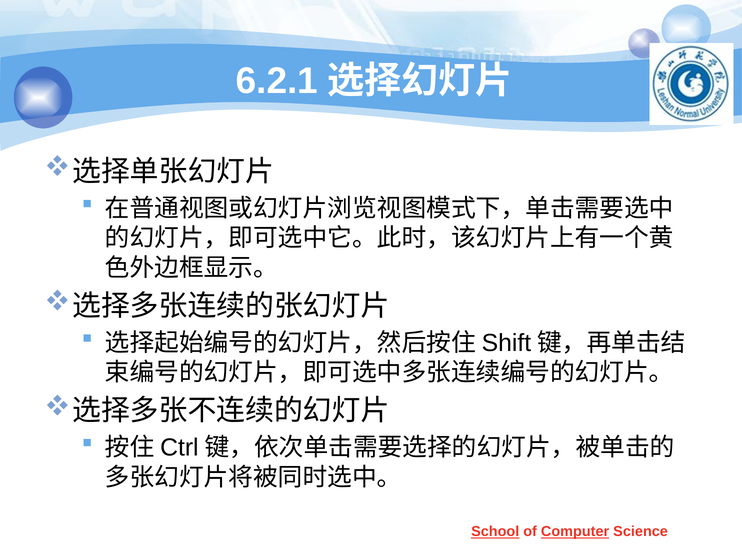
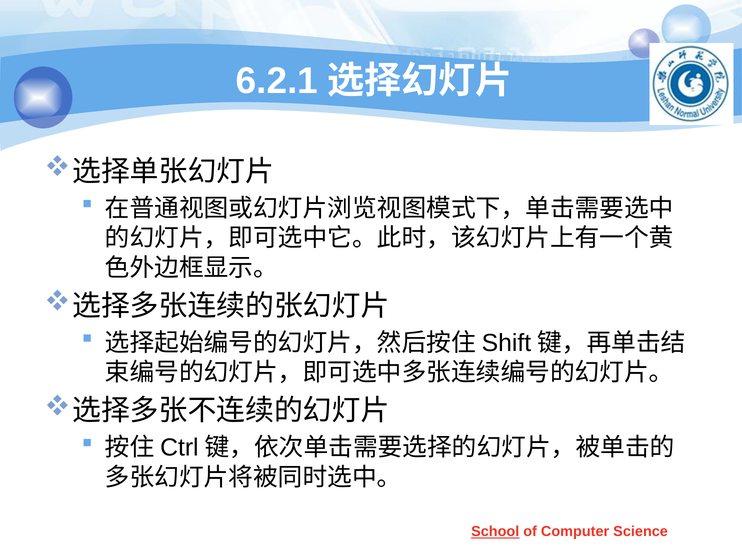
Computer underline: present -> none
